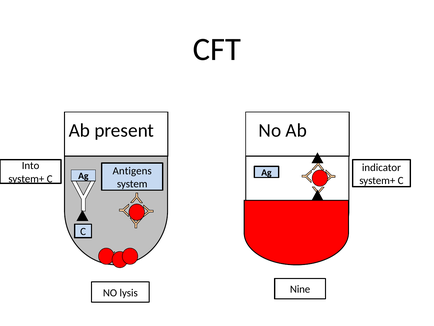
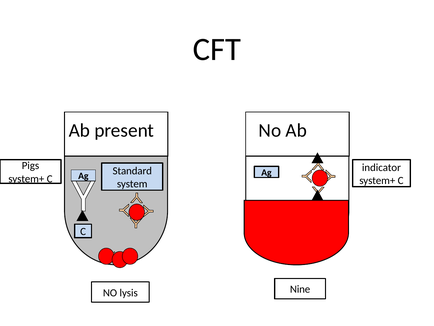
Into: Into -> Pigs
Antigens: Antigens -> Standard
